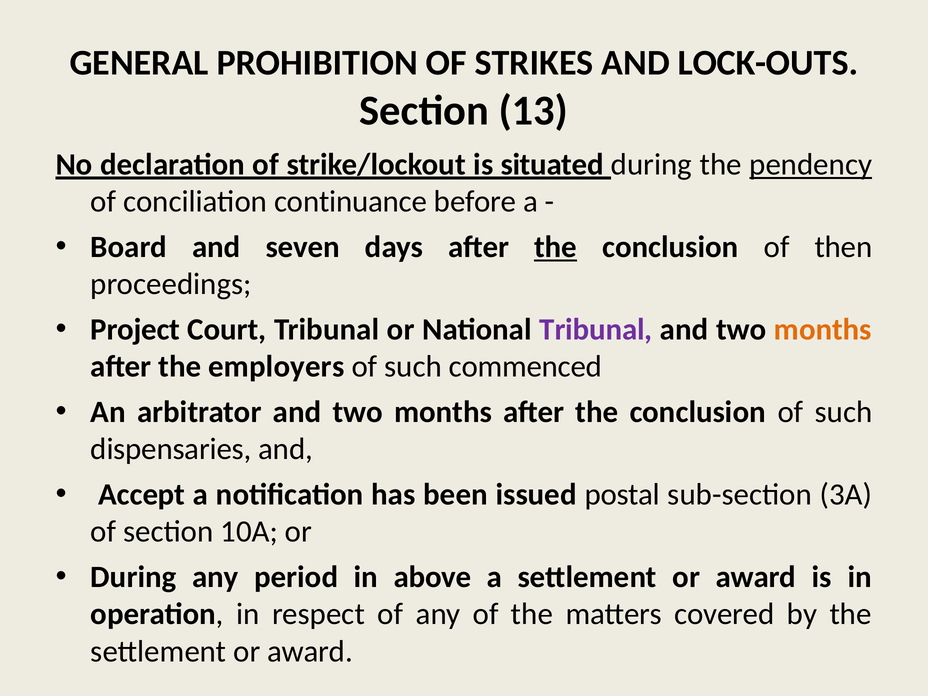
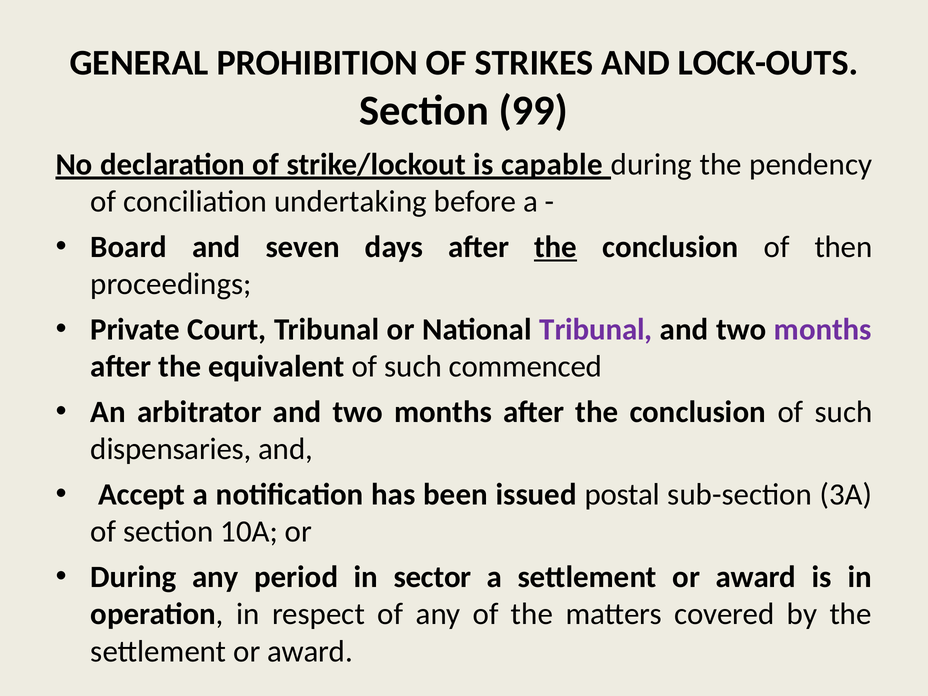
13: 13 -> 99
situated: situated -> capable
pendency underline: present -> none
continuance: continuance -> undertaking
Project: Project -> Private
months at (823, 330) colour: orange -> purple
employers: employers -> equivalent
above: above -> sector
